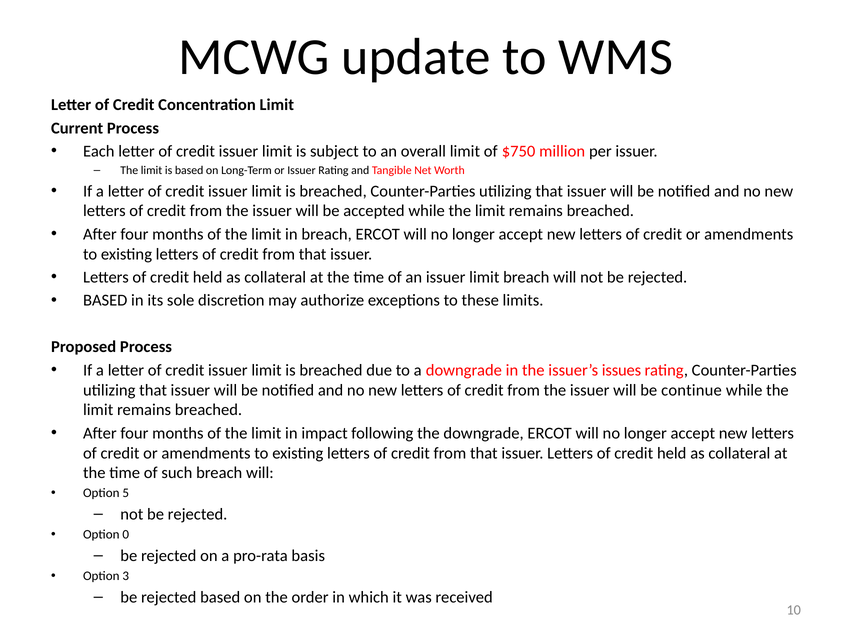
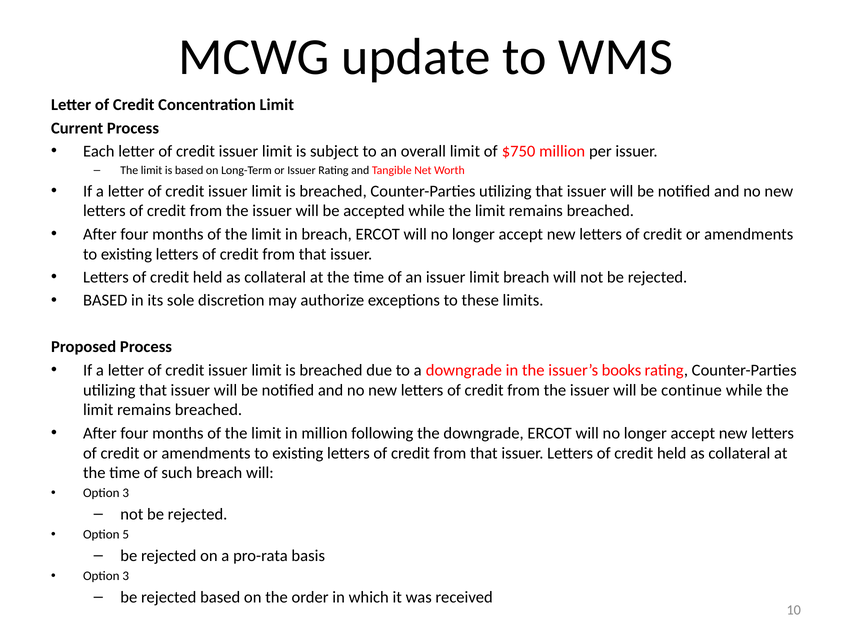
issues: issues -> books
in impact: impact -> million
5 at (126, 493): 5 -> 3
0: 0 -> 5
